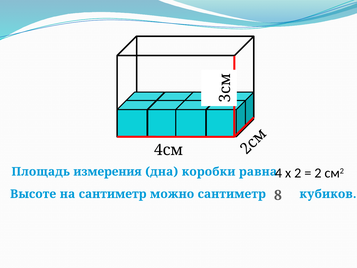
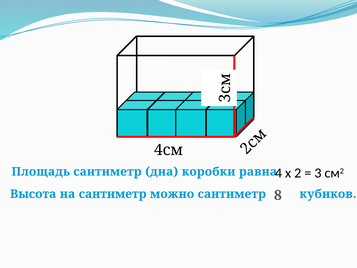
Площадь измерения: измерения -> сантиметр
2 at (318, 173): 2 -> 3
Высоте: Высоте -> Высота
